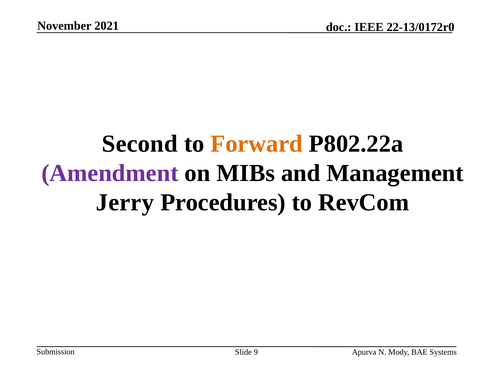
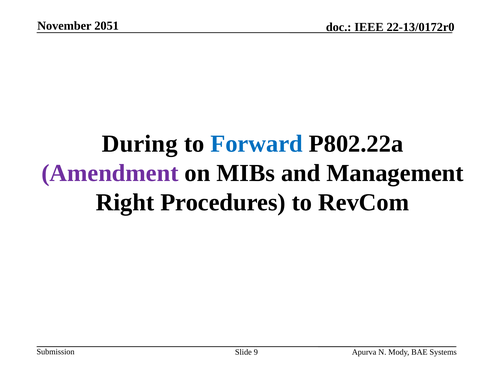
2021: 2021 -> 2051
Second: Second -> During
Forward colour: orange -> blue
Jerry: Jerry -> Right
